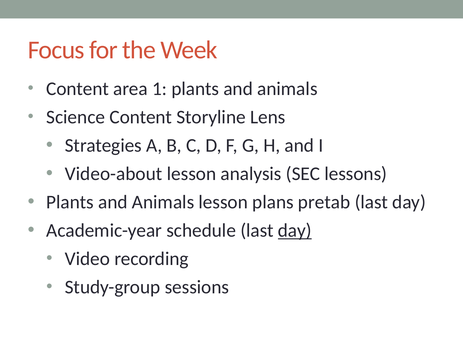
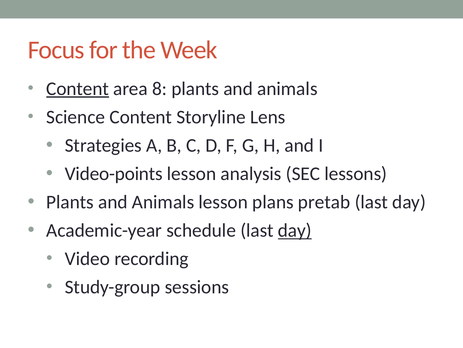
Content at (78, 89) underline: none -> present
1: 1 -> 8
Video-about: Video-about -> Video-points
